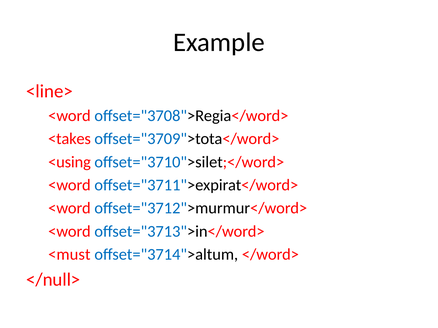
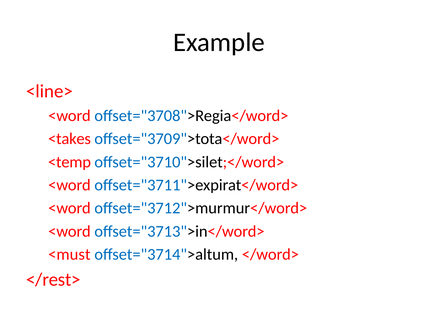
<using: <using -> <temp
</null>: </null> -> </rest>
